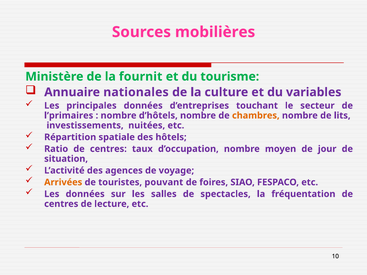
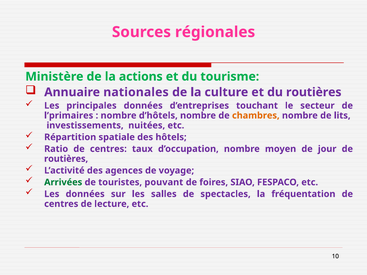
mobilières: mobilières -> régionales
fournit: fournit -> actions
du variables: variables -> routières
situation at (66, 159): situation -> routières
Arrivées colour: orange -> green
